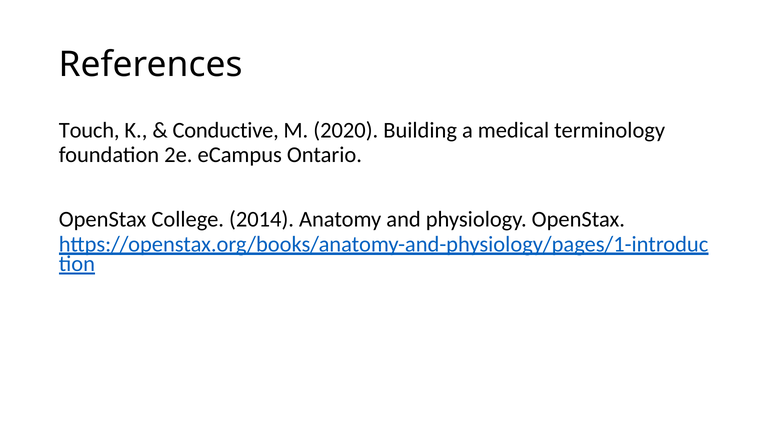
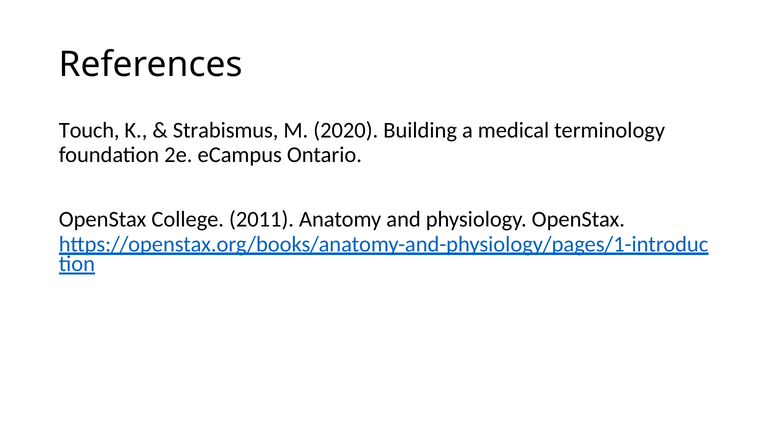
Conductive: Conductive -> Strabismus
2014: 2014 -> 2011
